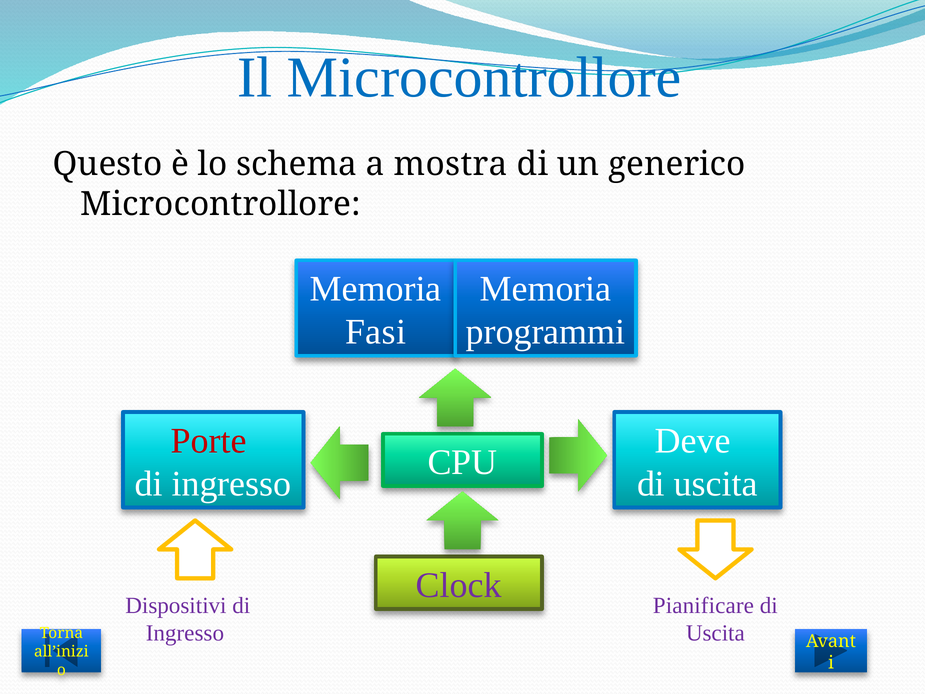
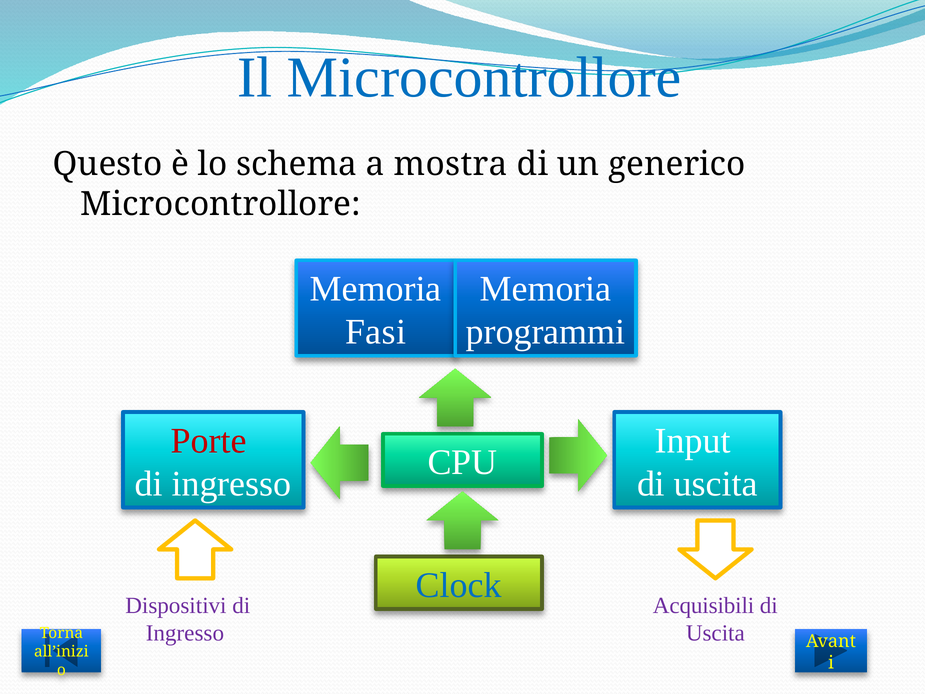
Deve: Deve -> Input
Clock colour: purple -> blue
Pianificare: Pianificare -> Acquisibili
